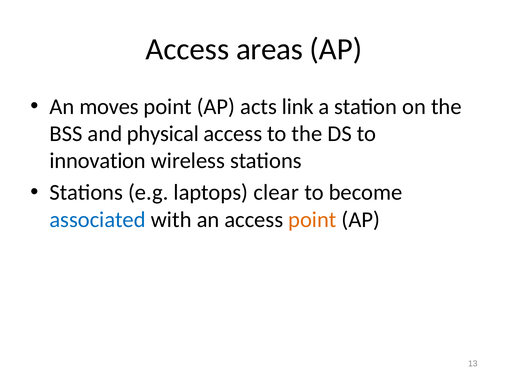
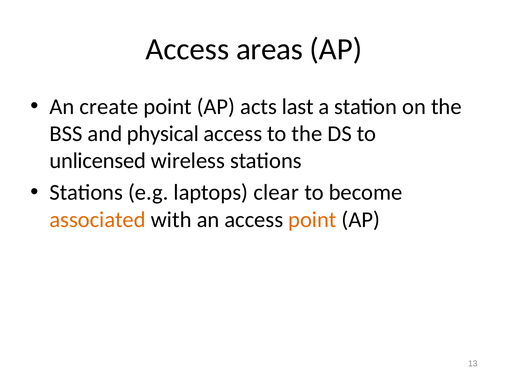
moves: moves -> create
link: link -> last
innovation: innovation -> unlicensed
associated colour: blue -> orange
